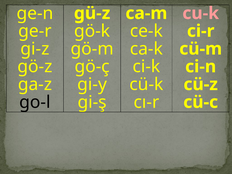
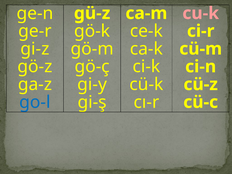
go-l colour: black -> blue
